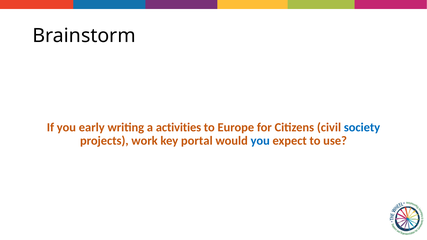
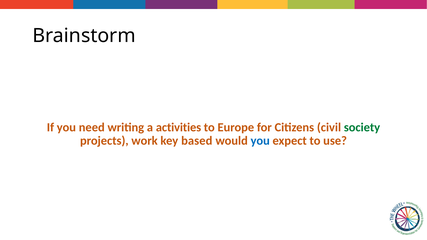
early: early -> need
society colour: blue -> green
portal: portal -> based
